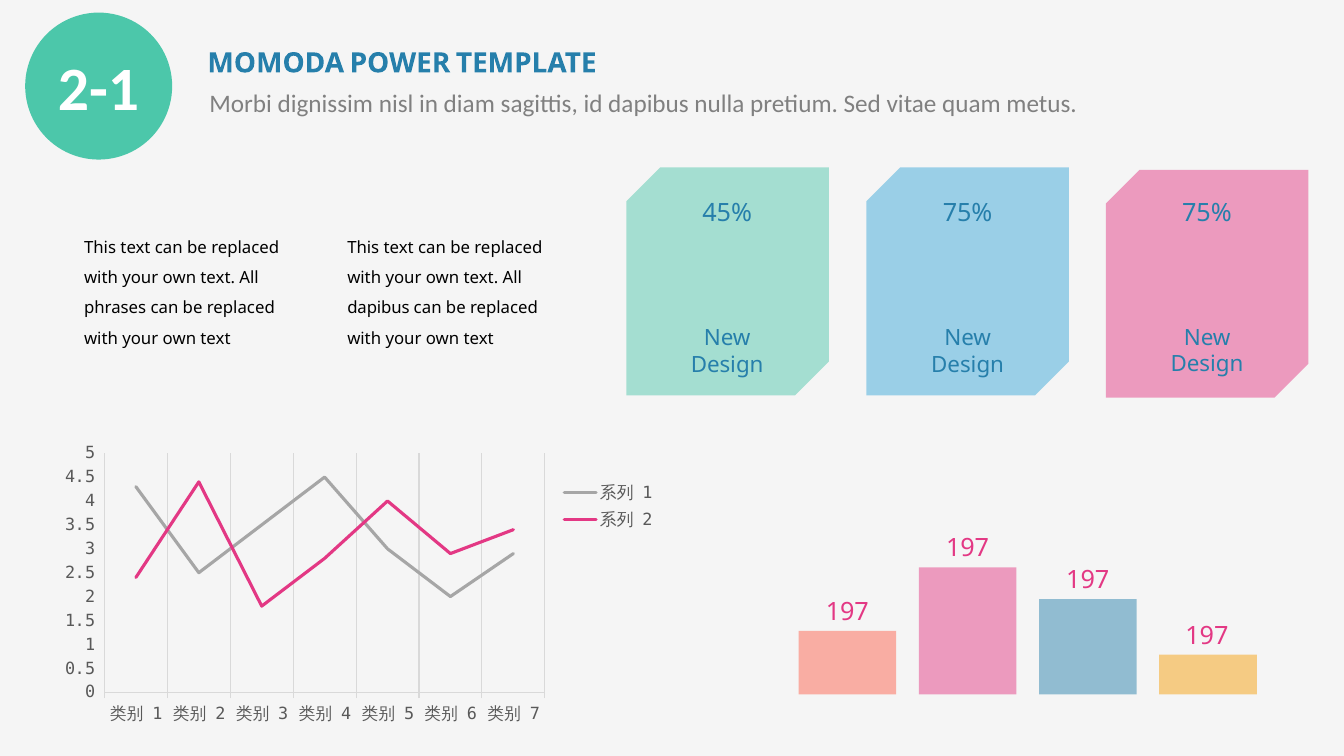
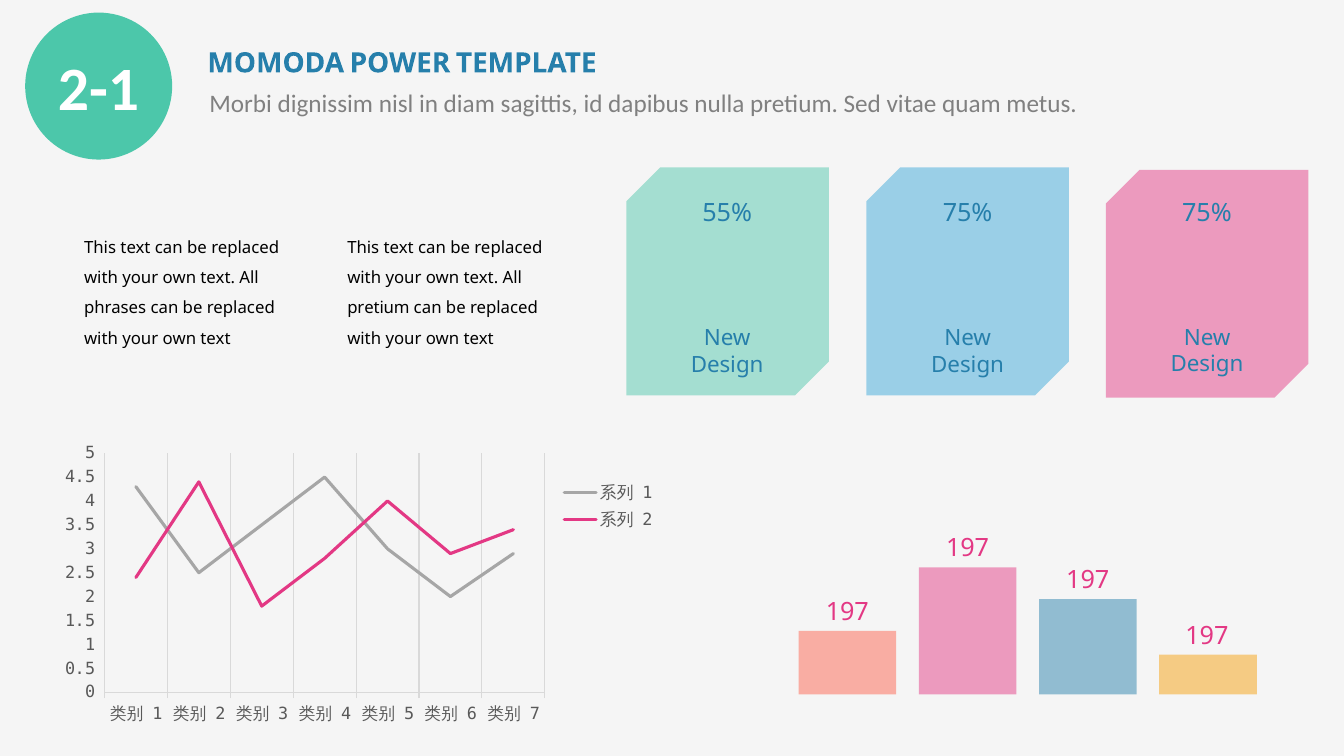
45%: 45% -> 55%
dapibus at (378, 308): dapibus -> pretium
